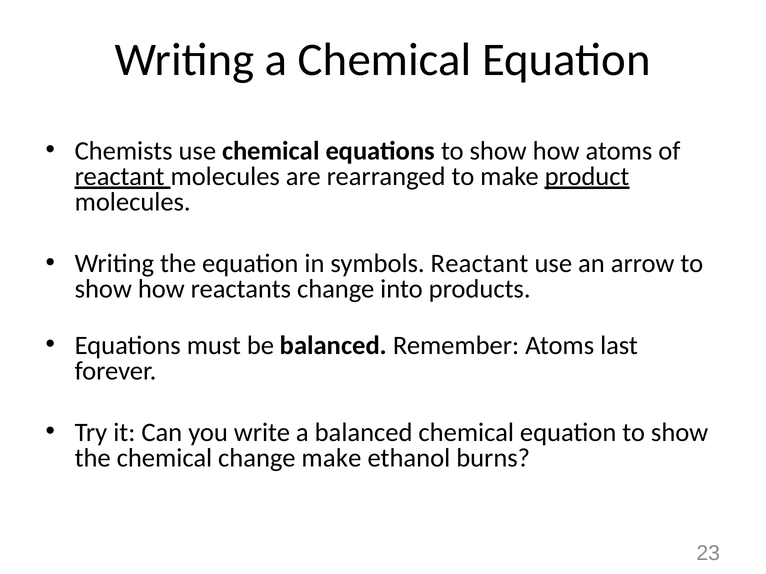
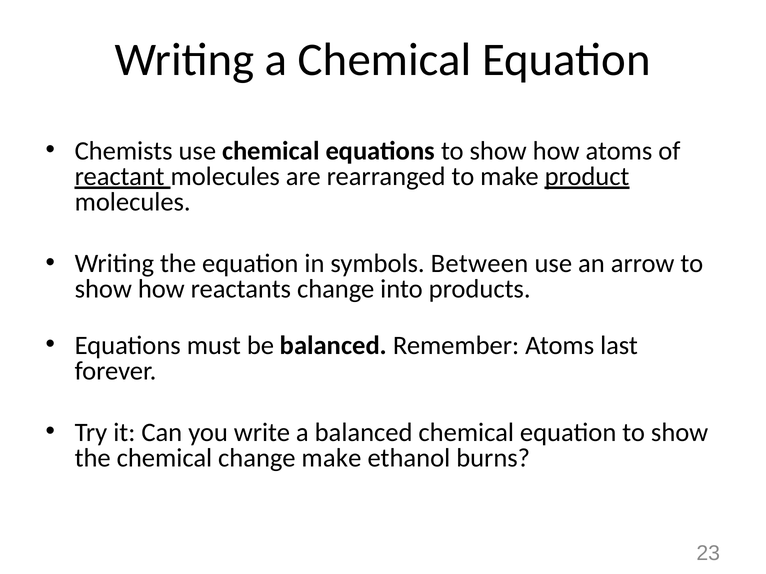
symbols Reactant: Reactant -> Between
